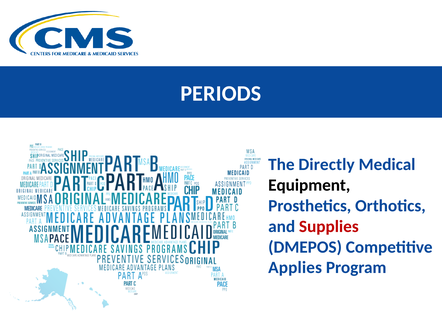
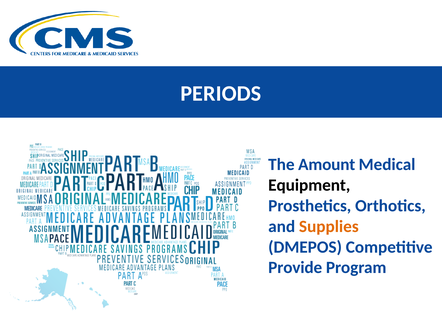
Directly: Directly -> Amount
Supplies colour: red -> orange
Applies: Applies -> Provide
